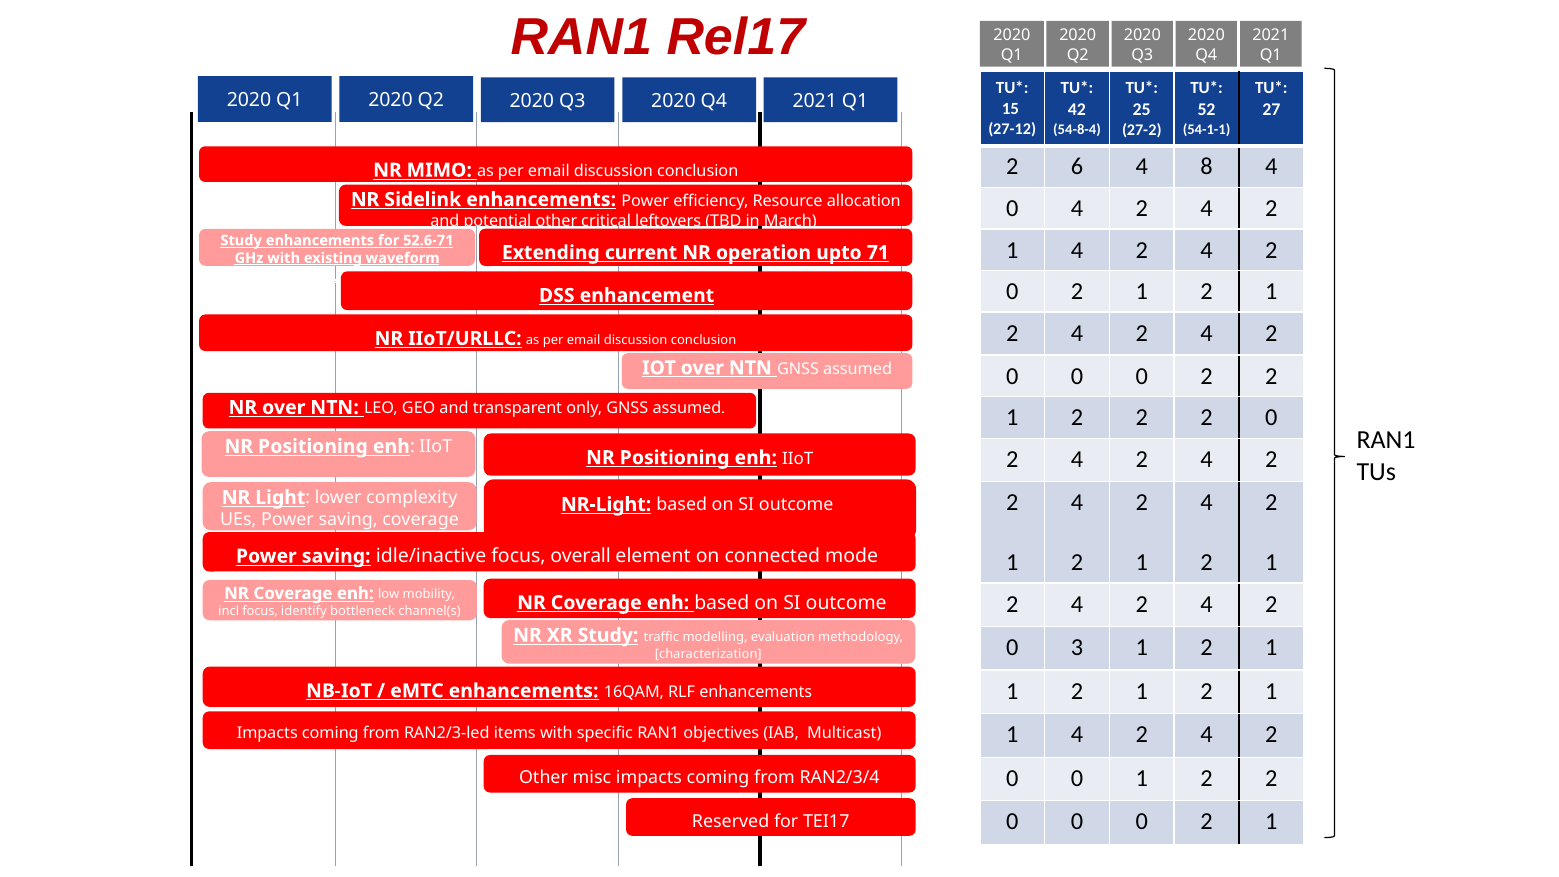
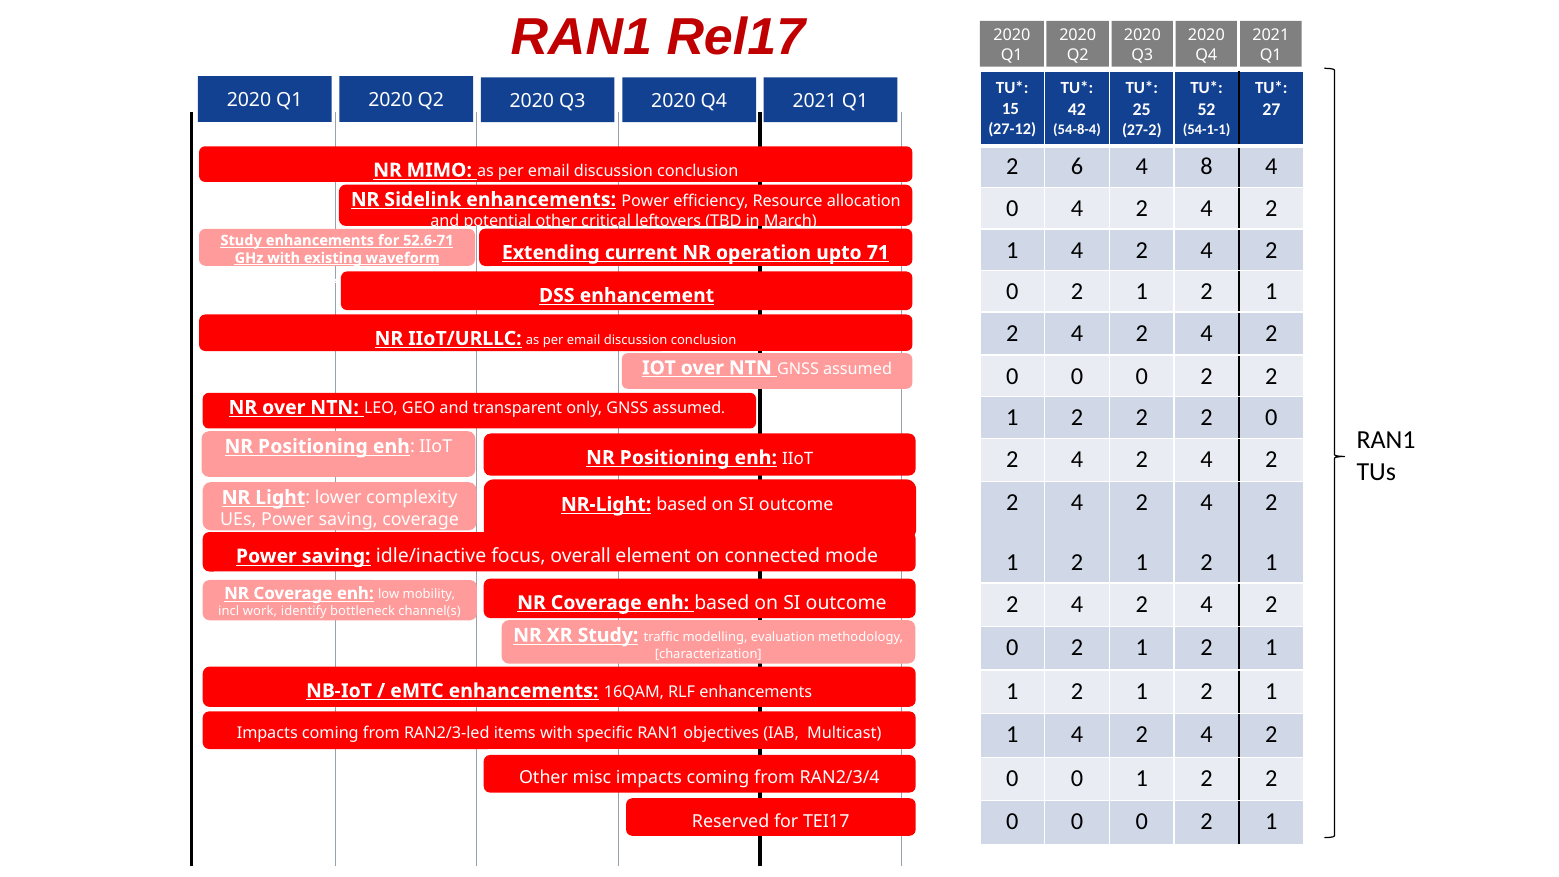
incl focus: focus -> work
3 at (1077, 648): 3 -> 2
